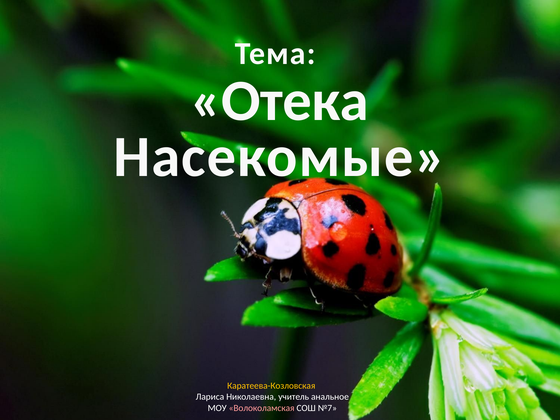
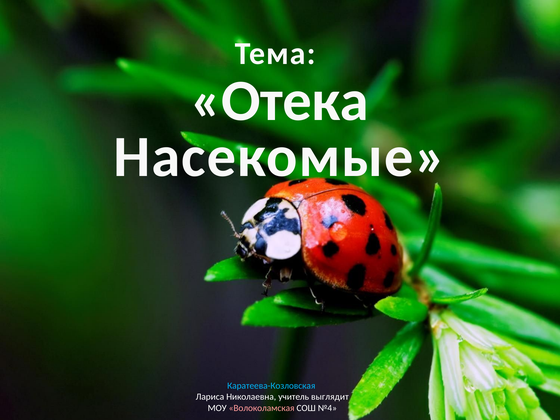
Каратеева-Козловская colour: yellow -> light blue
анальное: анальное -> выглядит
№7: №7 -> №4
